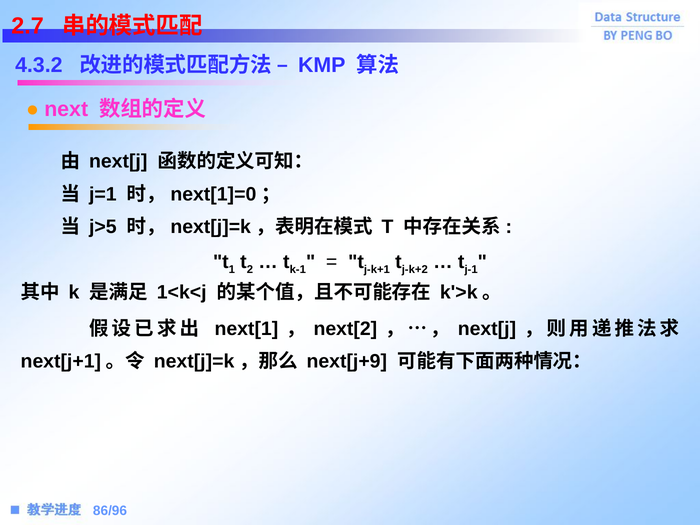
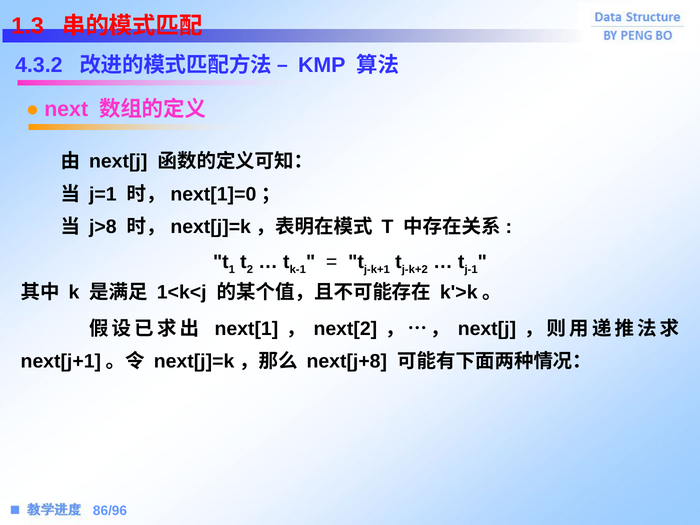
2.7: 2.7 -> 1.3
j>5: j>5 -> j>8
next[j+9: next[j+9 -> next[j+8
